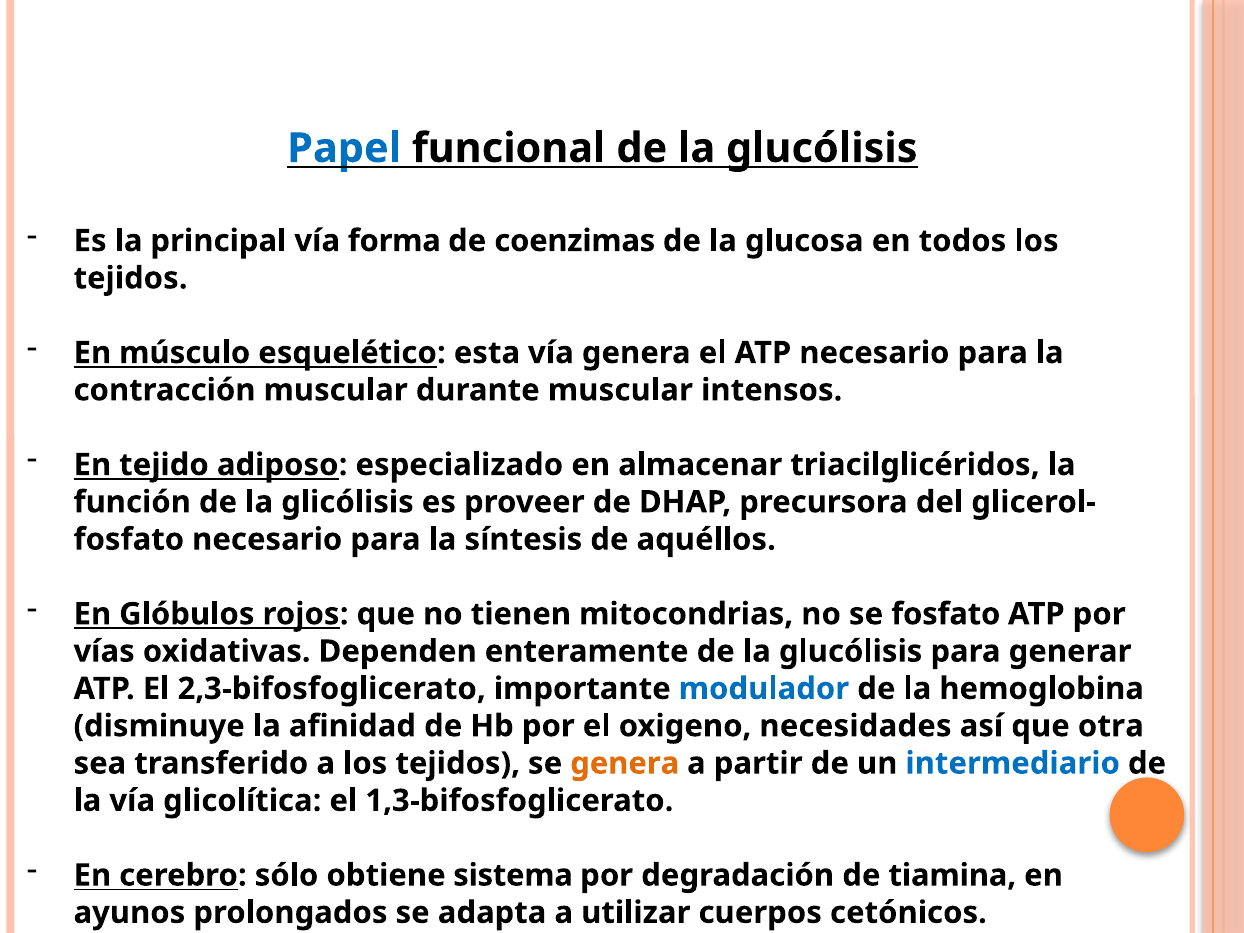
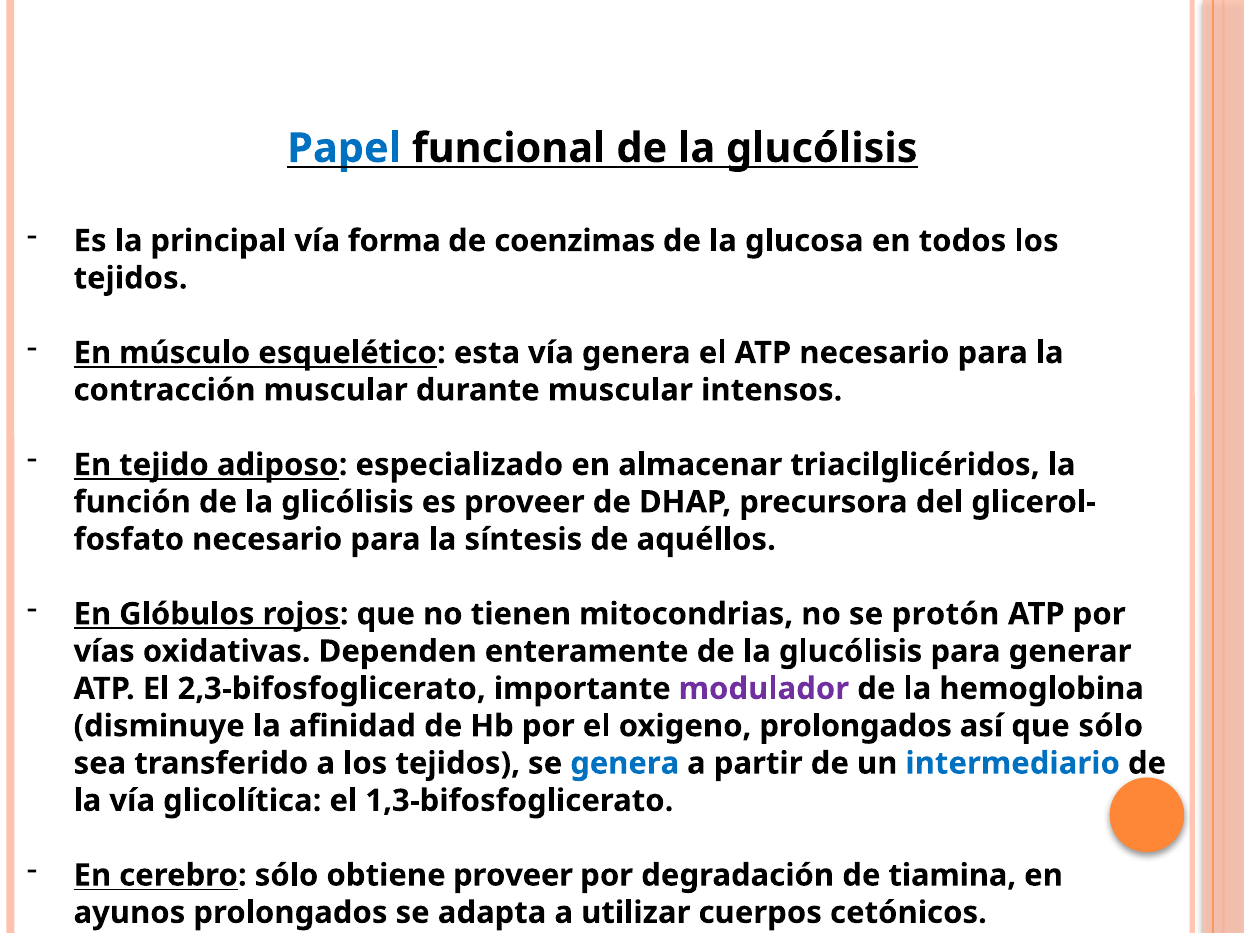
se fosfato: fosfato -> protón
modulador colour: blue -> purple
oxigeno necesidades: necesidades -> prolongados
que otra: otra -> sólo
genera at (625, 763) colour: orange -> blue
obtiene sistema: sistema -> proveer
